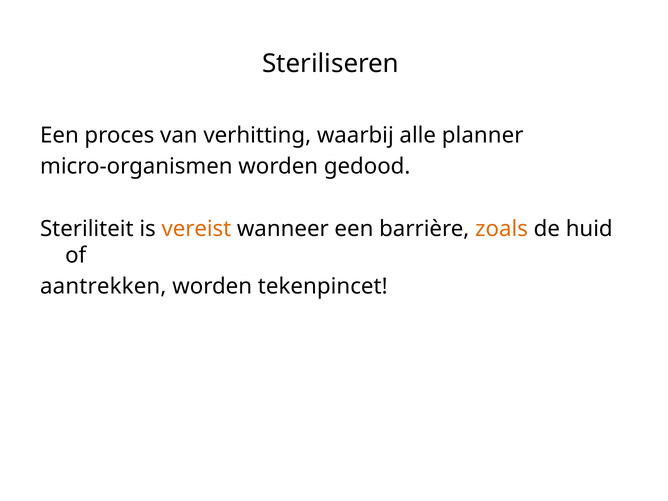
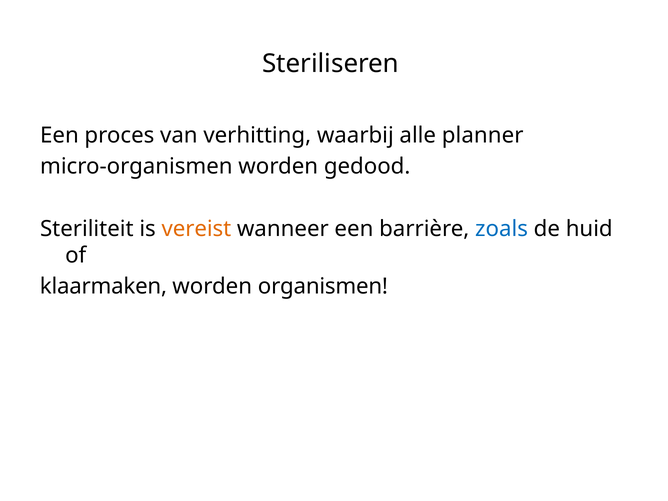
zoals colour: orange -> blue
aantrekken: aantrekken -> klaarmaken
tekenpincet: tekenpincet -> organismen
